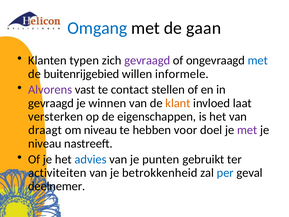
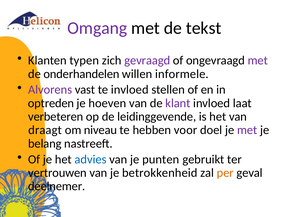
Omgang colour: blue -> purple
gaan: gaan -> tekst
met at (258, 60) colour: blue -> purple
buitenrijgebied: buitenrijgebied -> onderhandelen
te contact: contact -> invloed
gevraagd at (51, 103): gevraagd -> optreden
winnen: winnen -> hoeven
klant colour: orange -> purple
versterken: versterken -> verbeteren
eigenschappen: eigenschappen -> leidinggevende
niveau at (45, 143): niveau -> belang
activiteiten: activiteiten -> vertrouwen
per colour: blue -> orange
